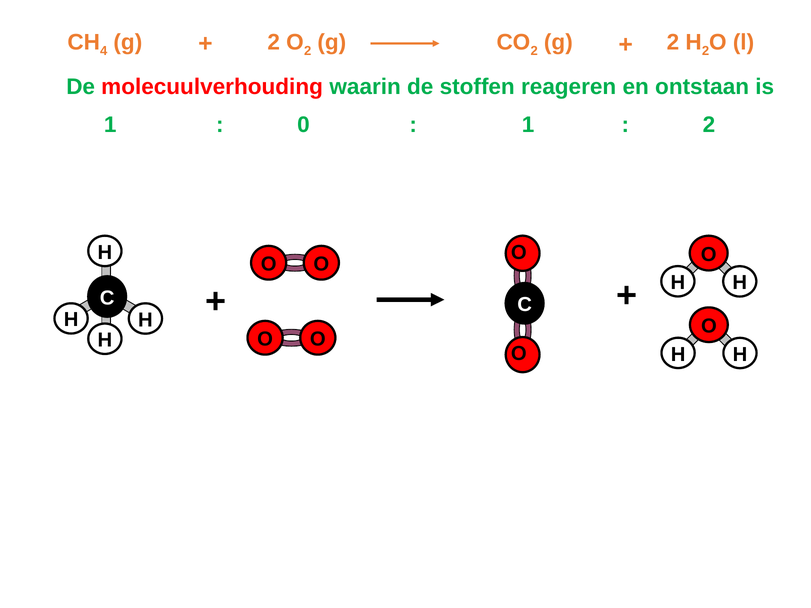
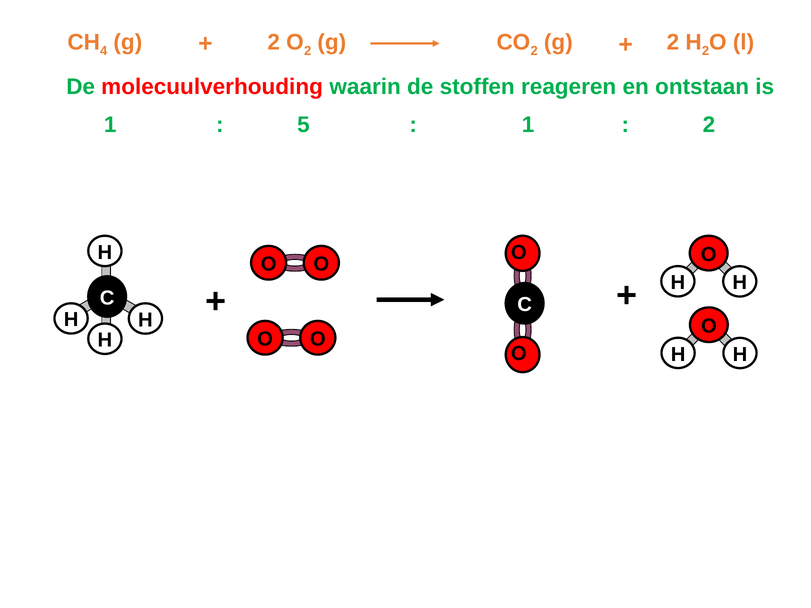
0: 0 -> 5
